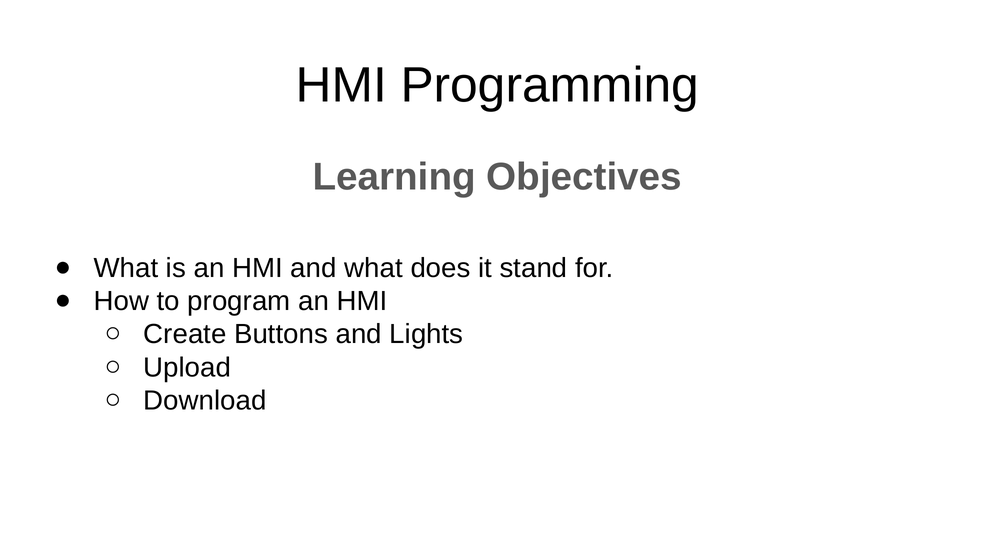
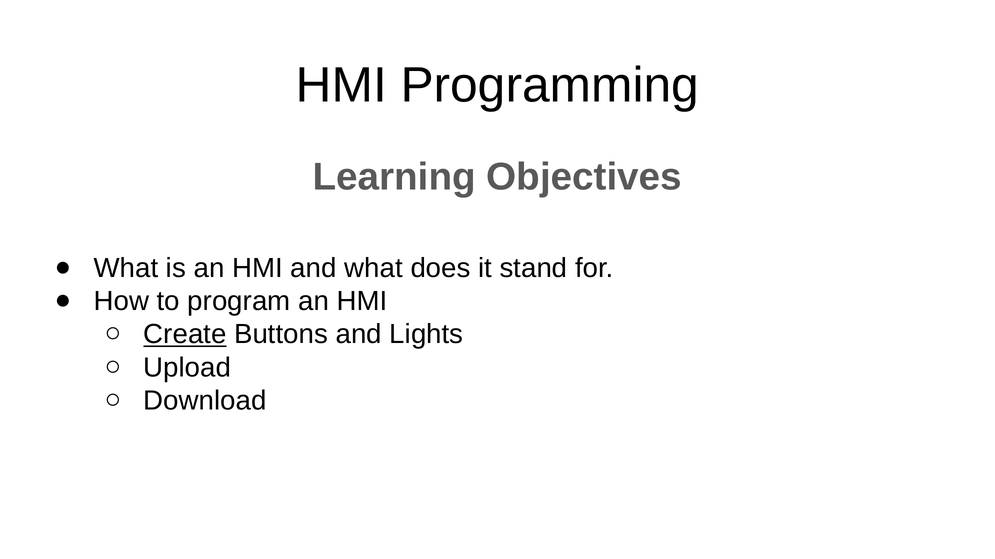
Create underline: none -> present
